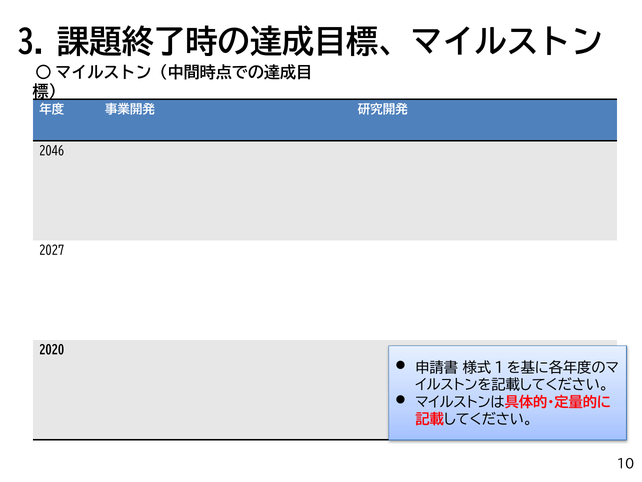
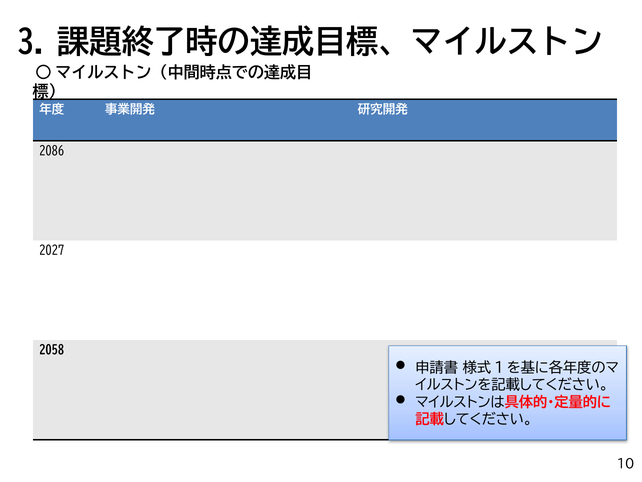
2046: 2046 -> 2086
2020: 2020 -> 2058
